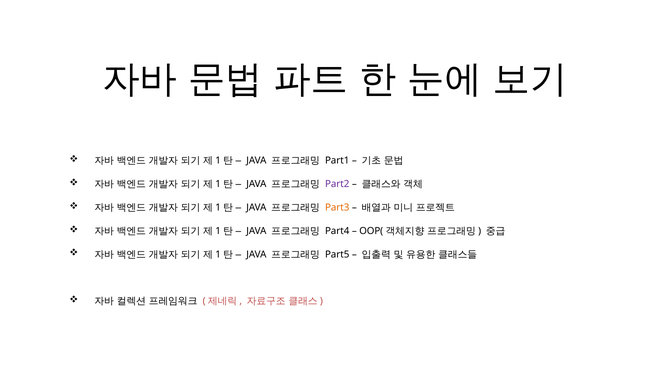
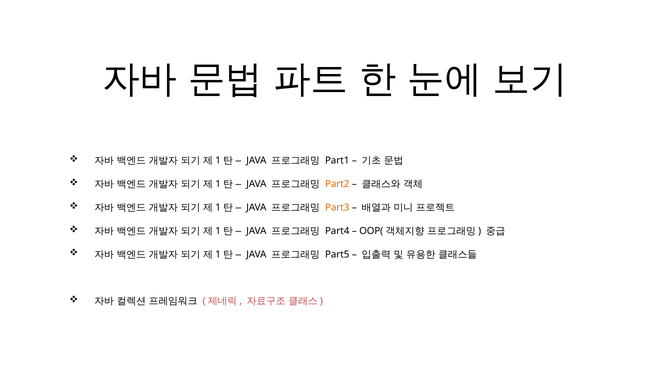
Part2 colour: purple -> orange
